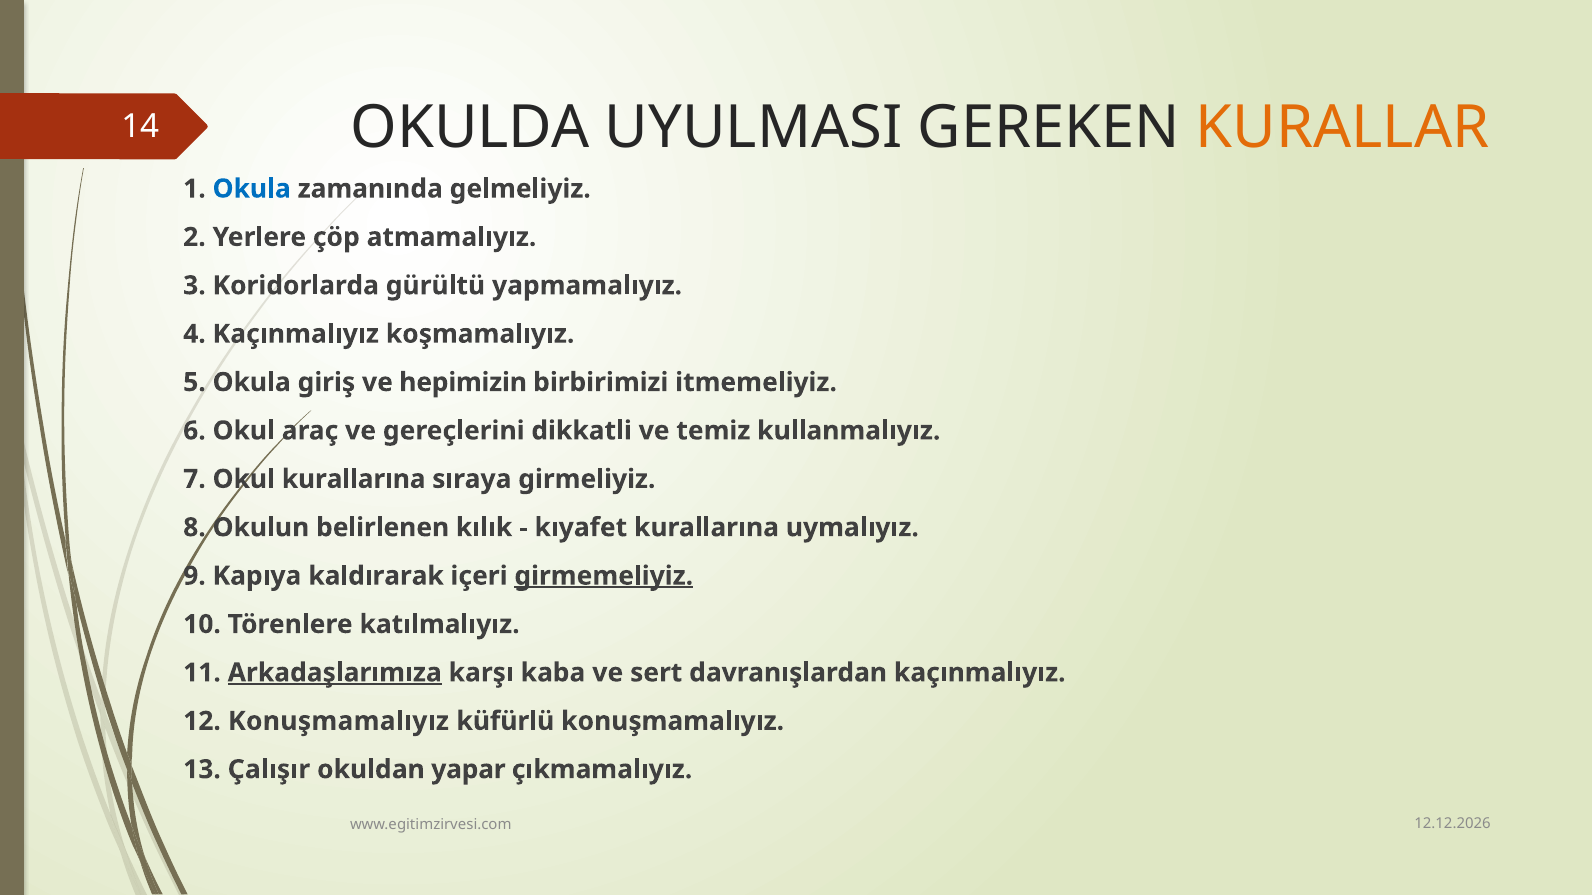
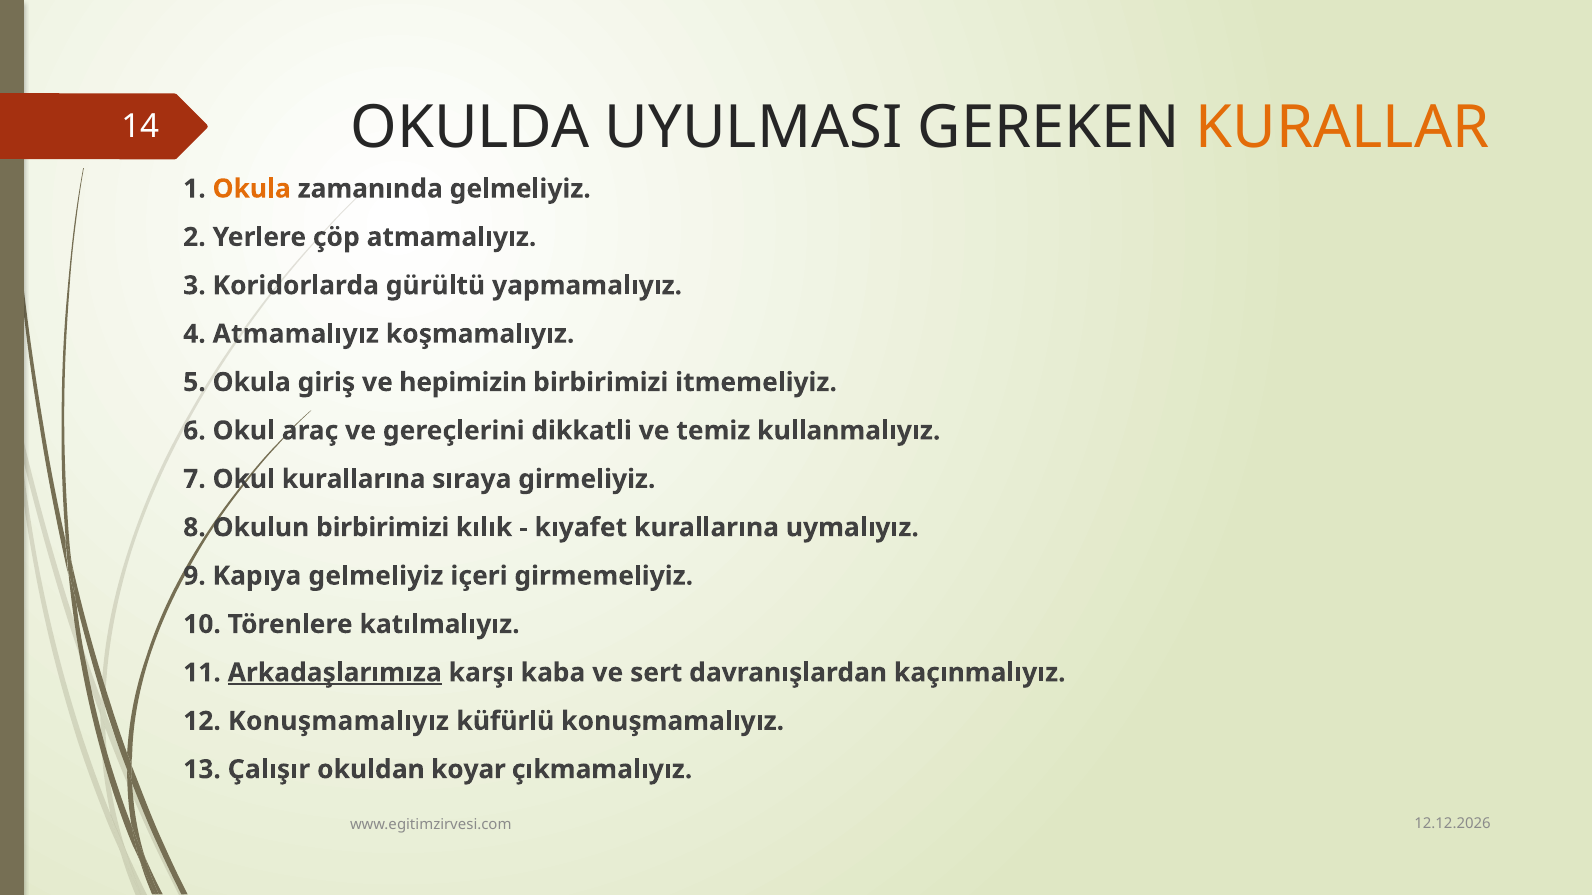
Okula at (252, 189) colour: blue -> orange
4 Kaçınmalıyız: Kaçınmalıyız -> Atmamalıyız
Okulun belirlenen: belirlenen -> birbirimizi
Kapıya kaldırarak: kaldırarak -> gelmeliyiz
girmemeliyiz underline: present -> none
yapar: yapar -> koyar
